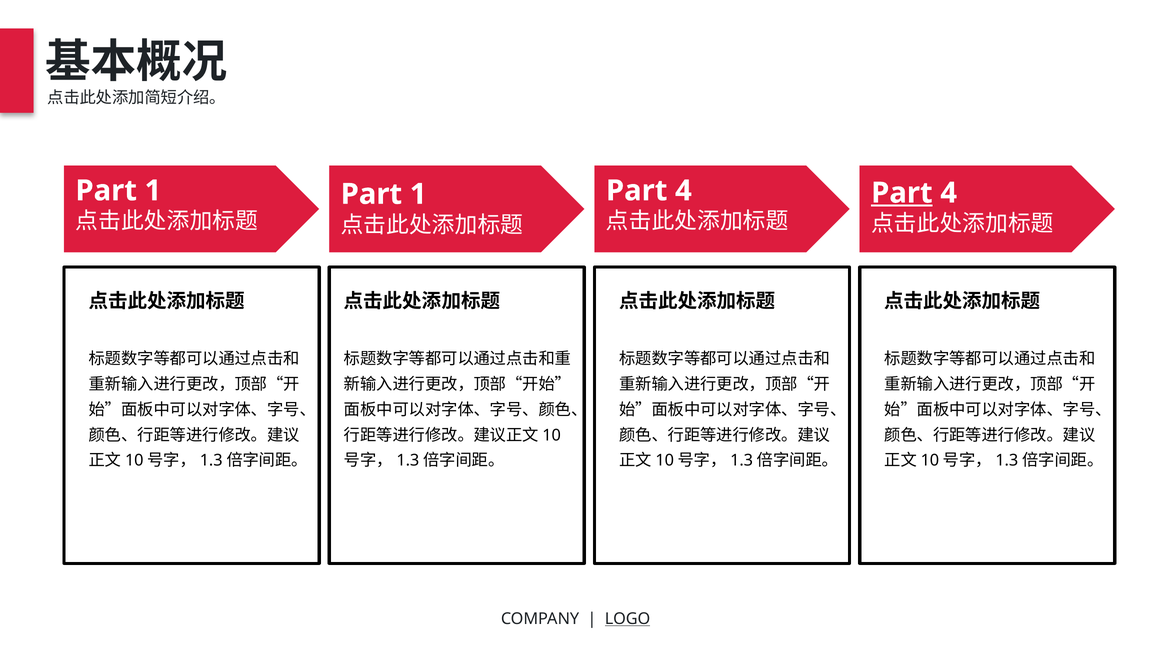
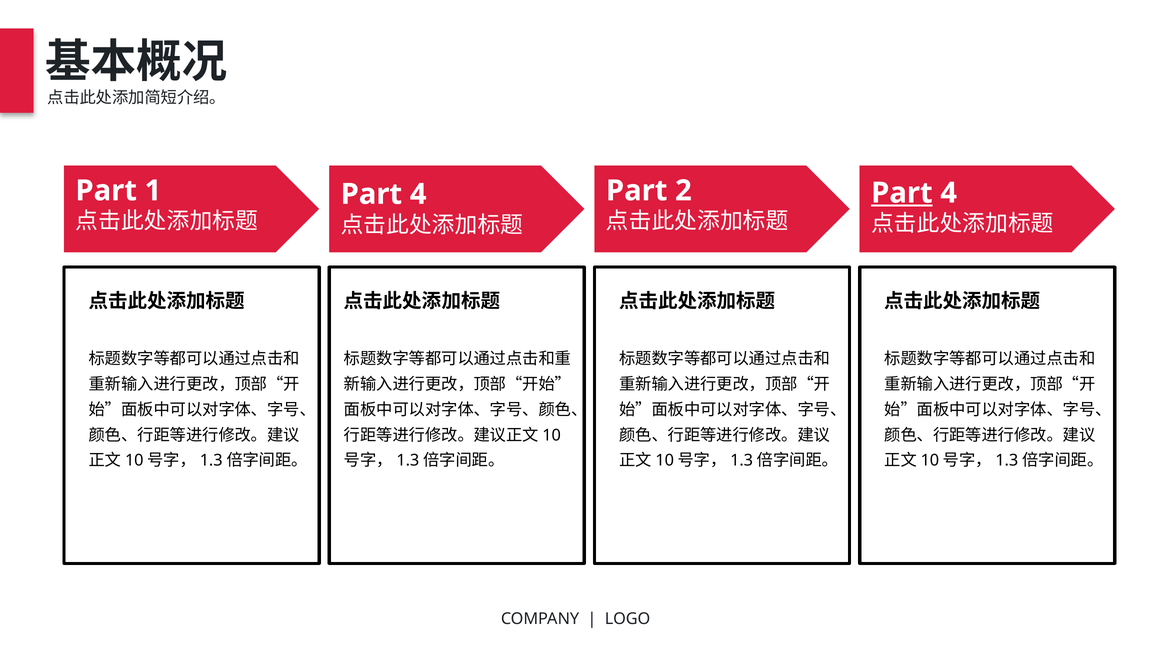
4 at (683, 191): 4 -> 2
1 at (418, 194): 1 -> 4
LOGO underline: present -> none
